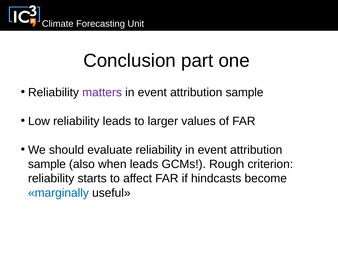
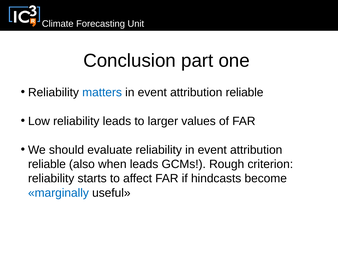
matters colour: purple -> blue
sample at (245, 92): sample -> reliable
sample at (47, 164): sample -> reliable
